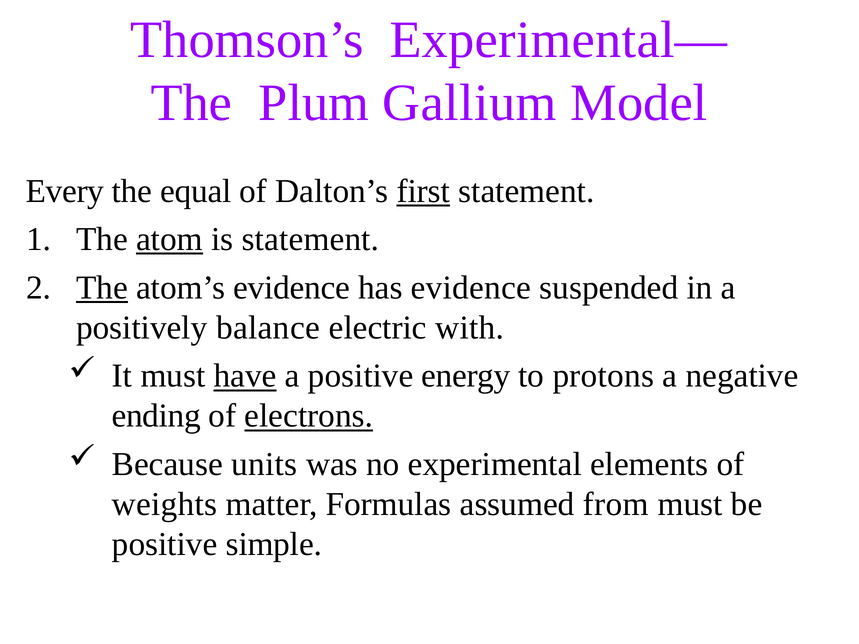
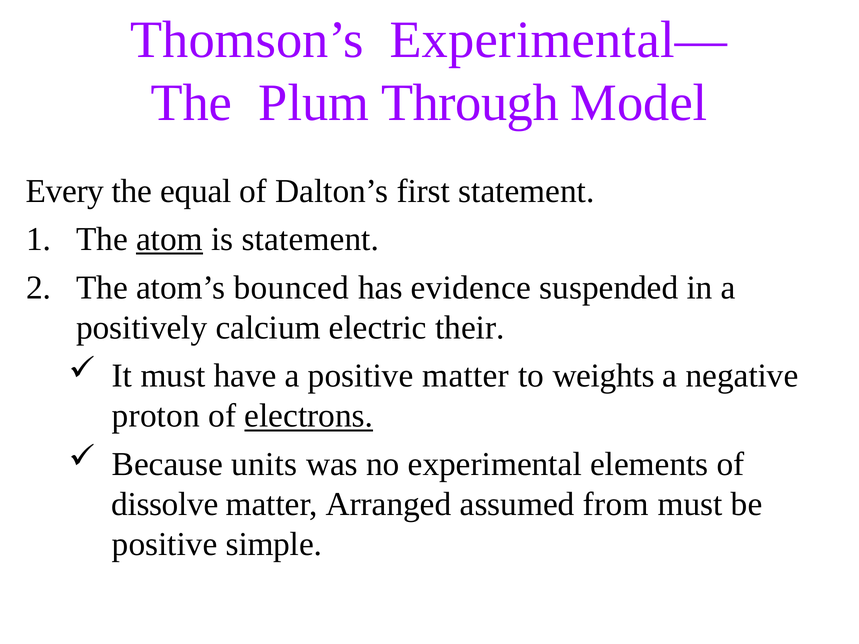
Gallium: Gallium -> Through
first underline: present -> none
The at (102, 288) underline: present -> none
atom’s evidence: evidence -> bounced
balance: balance -> calcium
with: with -> their
have underline: present -> none
positive energy: energy -> matter
protons: protons -> weights
ending: ending -> proton
weights: weights -> dissolve
Formulas: Formulas -> Arranged
